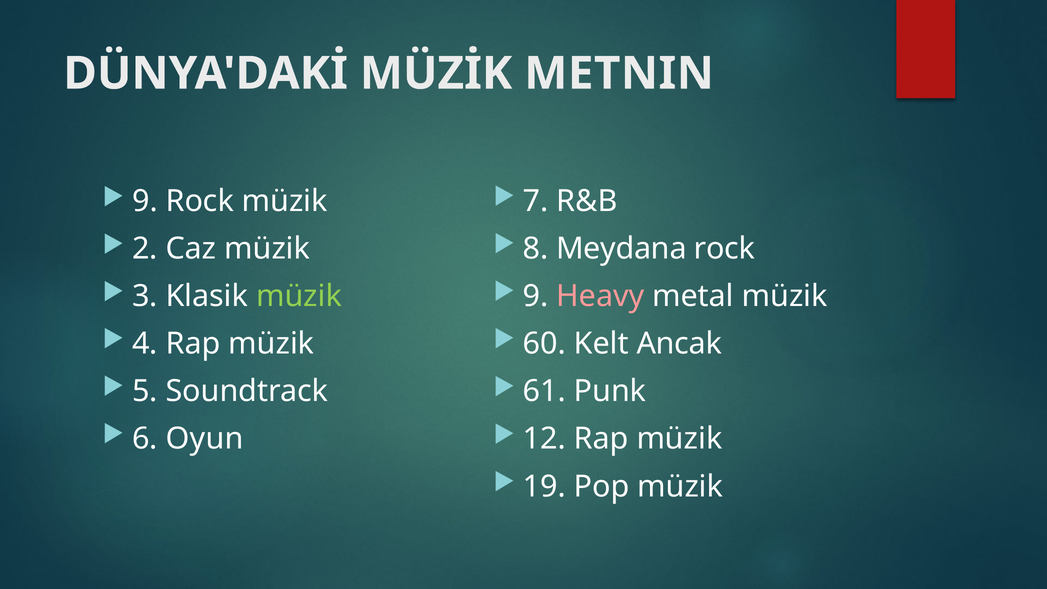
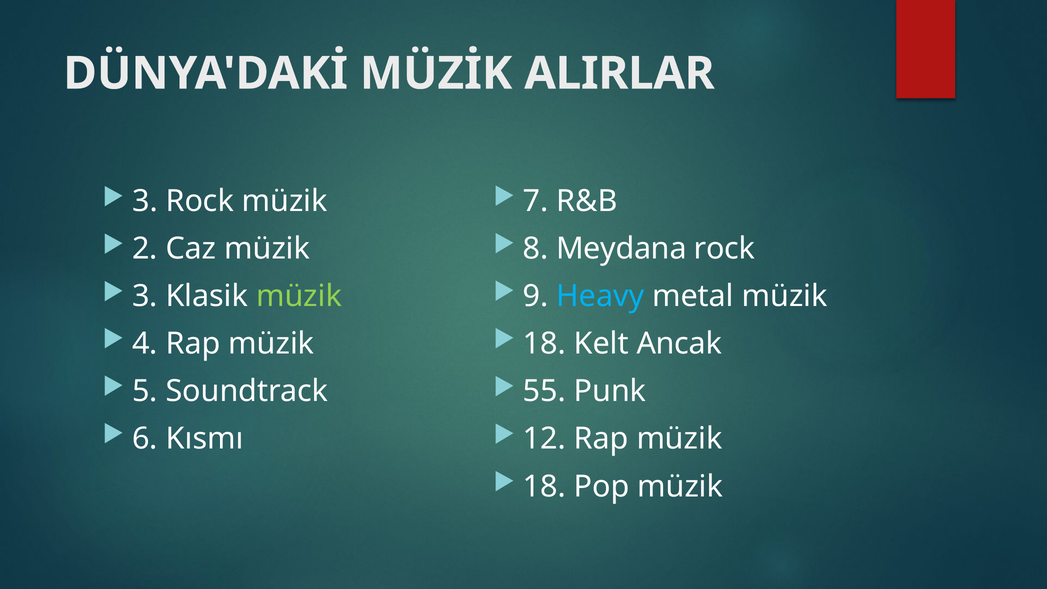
METNIN: METNIN -> ALIRLAR
9 at (145, 201): 9 -> 3
Heavy colour: pink -> light blue
60 at (544, 344): 60 -> 18
61: 61 -> 55
Oyun: Oyun -> Kısmı
19 at (544, 486): 19 -> 18
